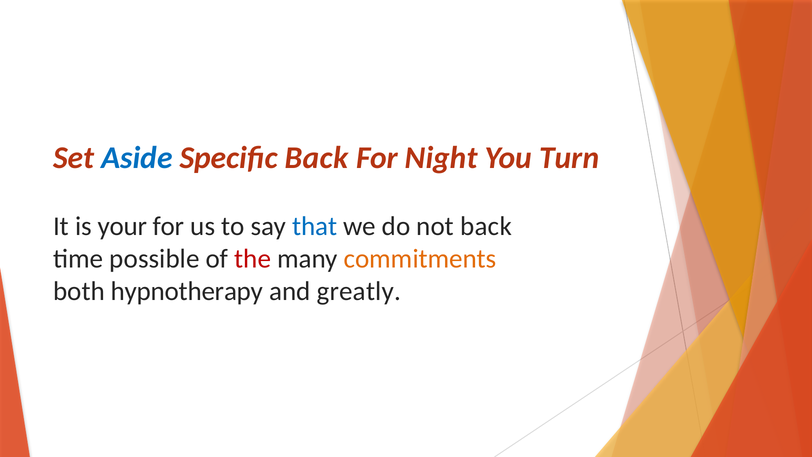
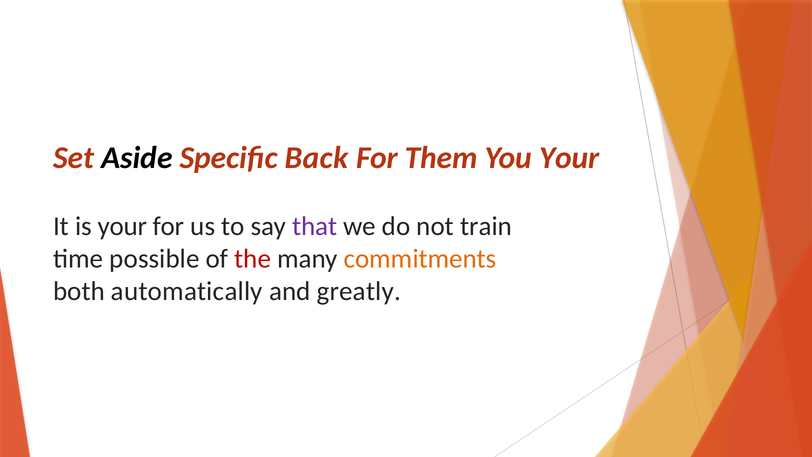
Aside colour: blue -> black
Night: Night -> Them
You Turn: Turn -> Your
that colour: blue -> purple
not back: back -> train
hypnotherapy: hypnotherapy -> automatically
